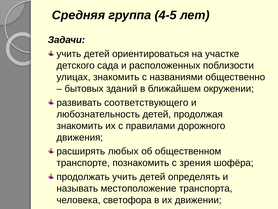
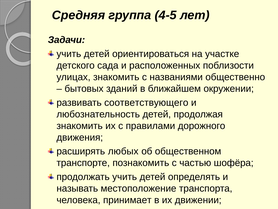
зрения: зрения -> частью
светофора: светофора -> принимает
